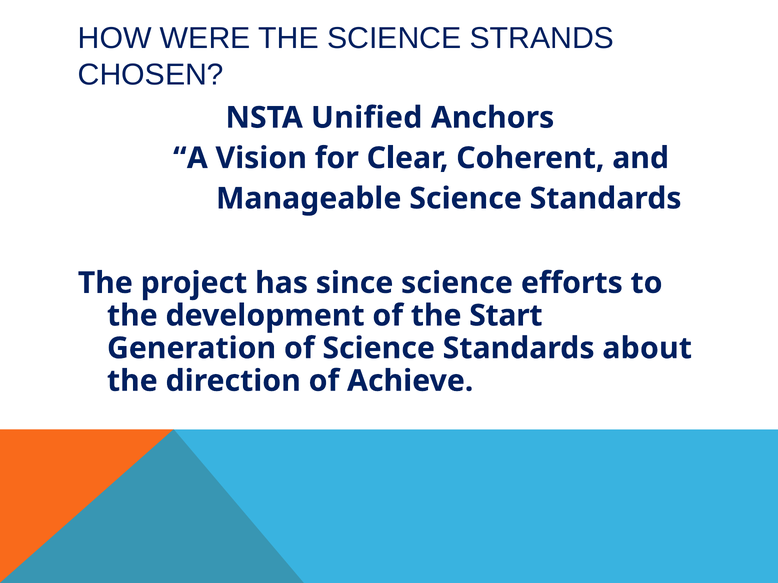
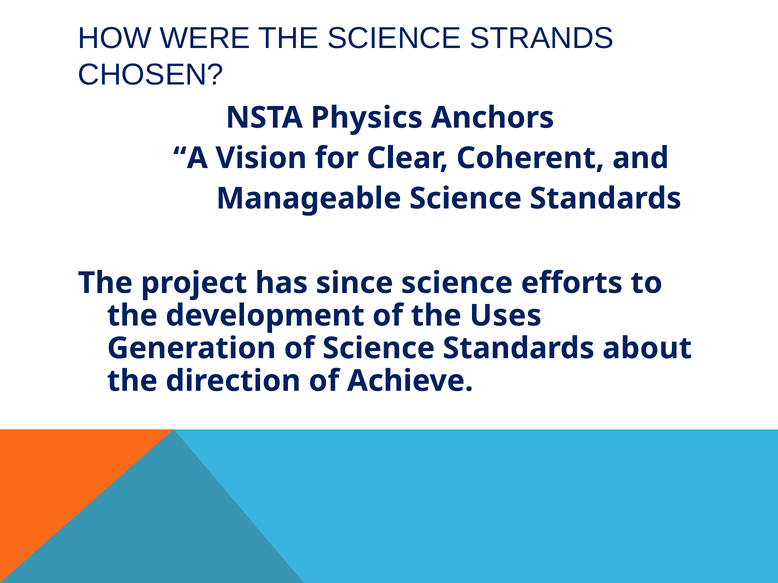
Unified: Unified -> Physics
Start: Start -> Uses
